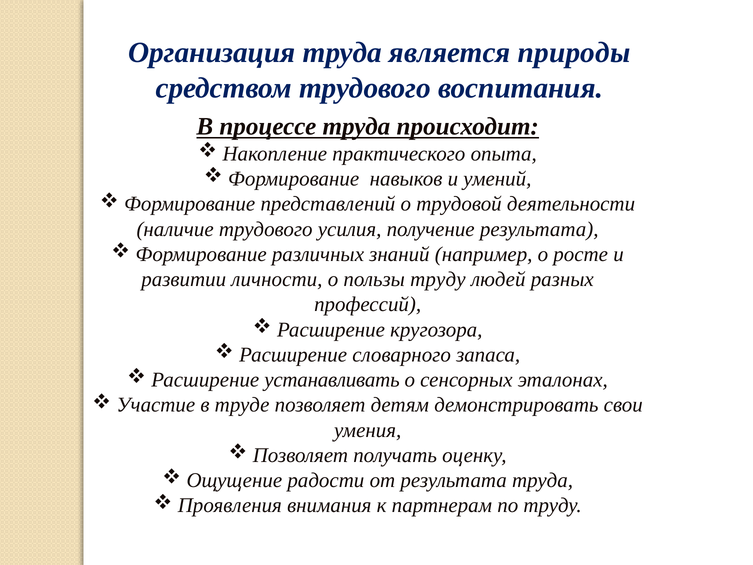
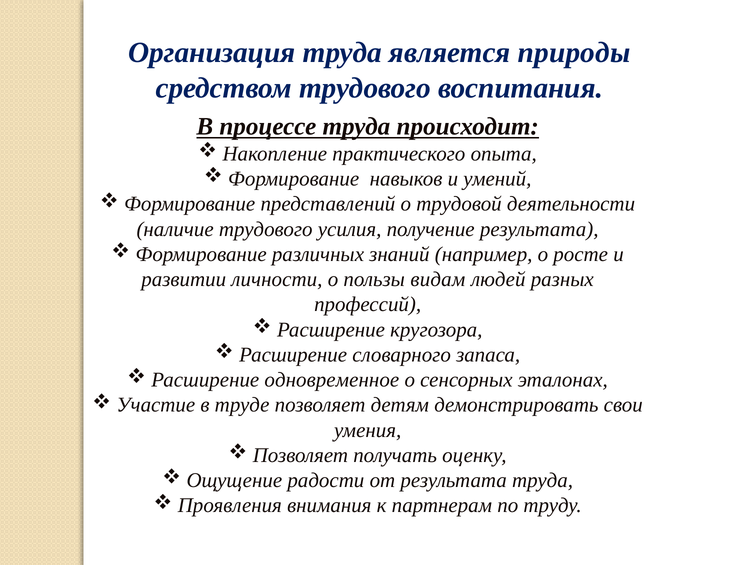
пользы труду: труду -> видам
устанавливать: устанавливать -> одновременное
